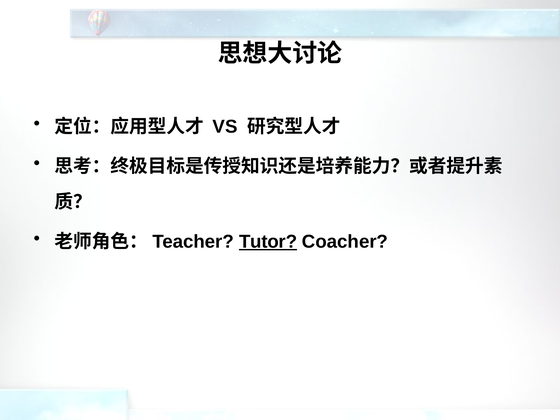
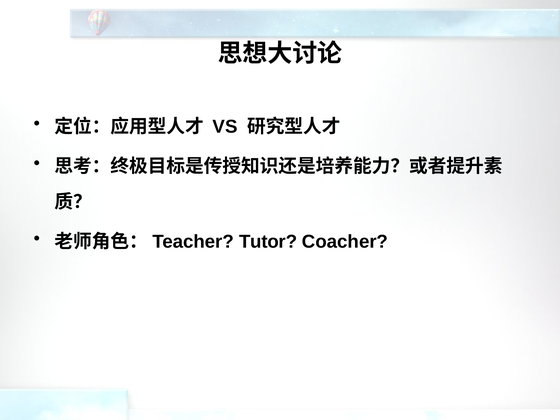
Tutor underline: present -> none
